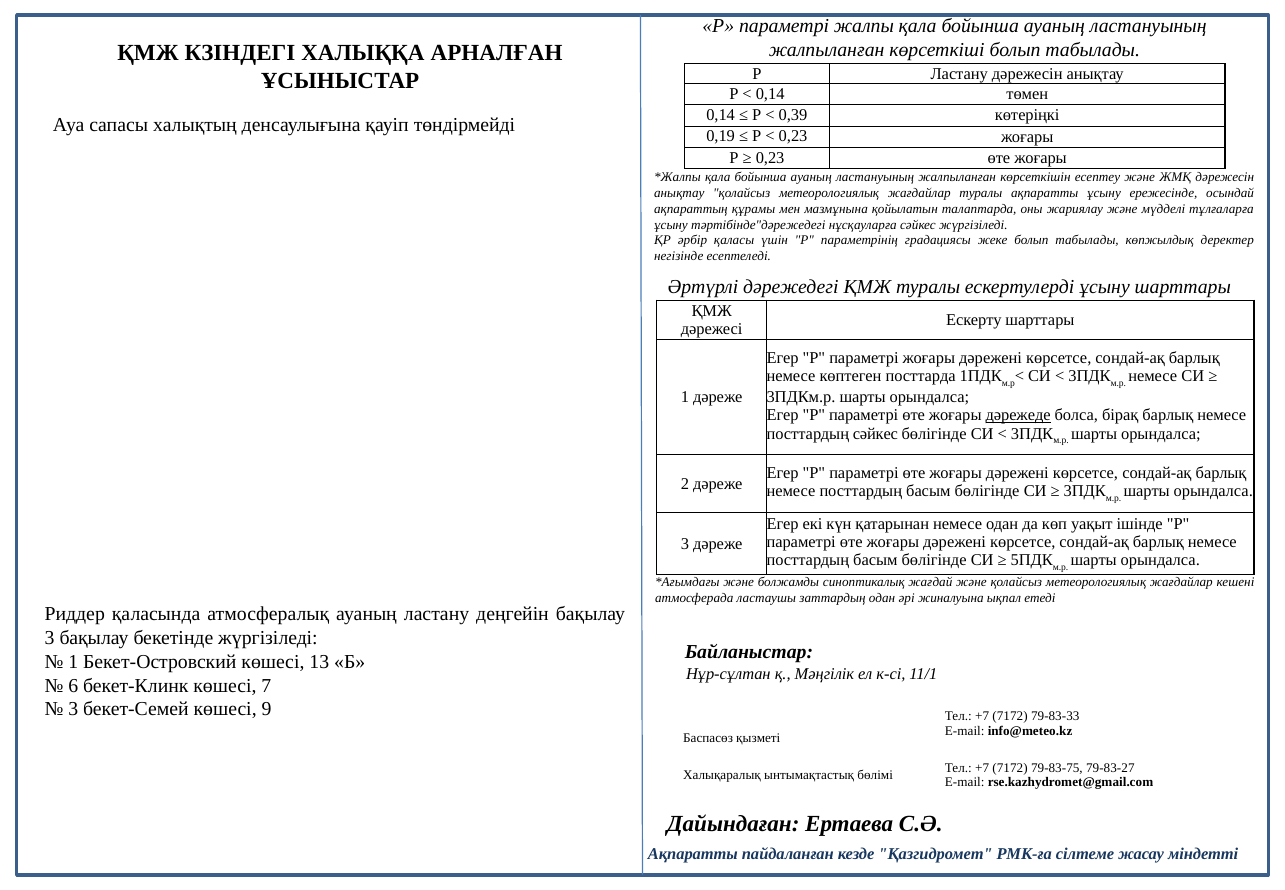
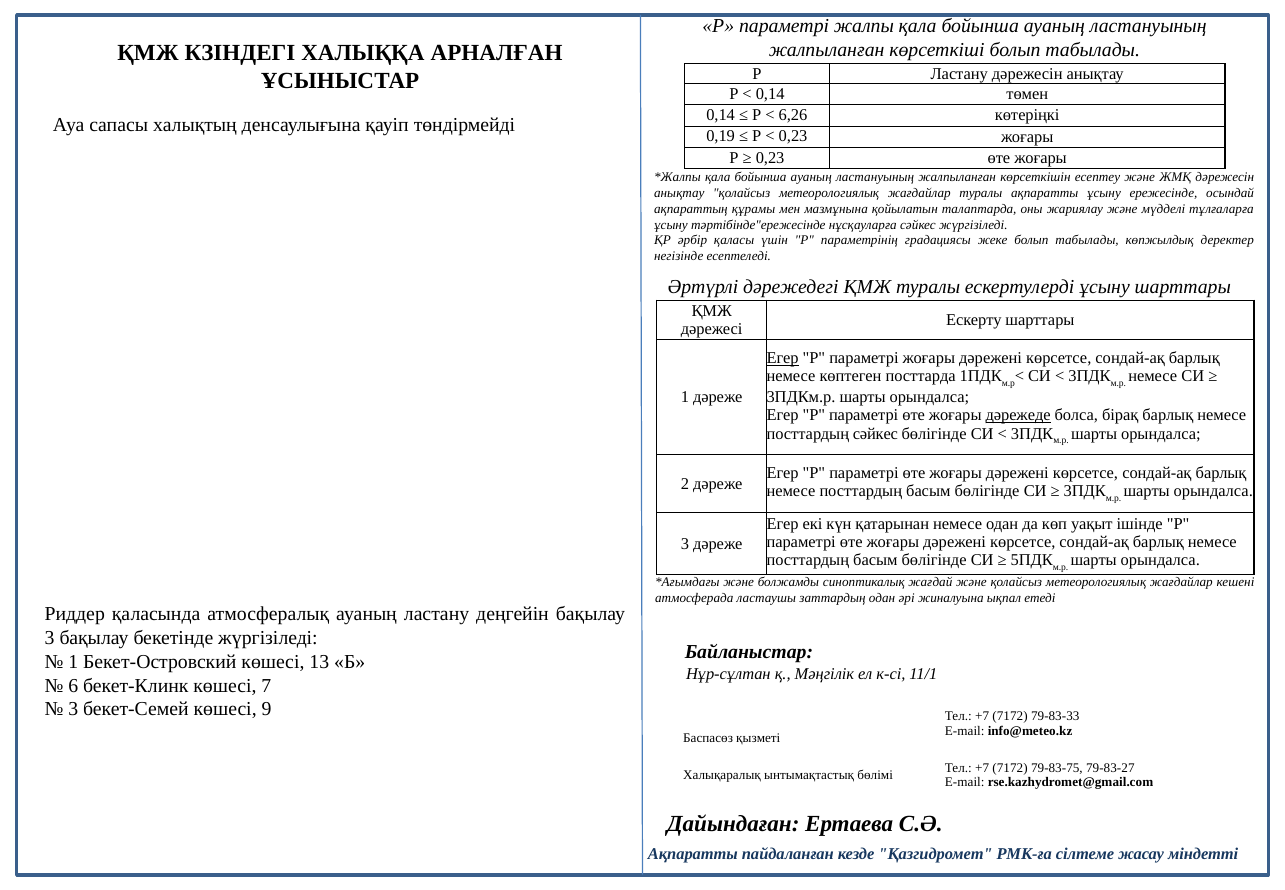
0,39: 0,39 -> 6,26
тәртібінде"дәрежедегі: тәртібінде"дәрежедегі -> тәртібінде"ережесінде
Егер at (783, 358) underline: none -> present
